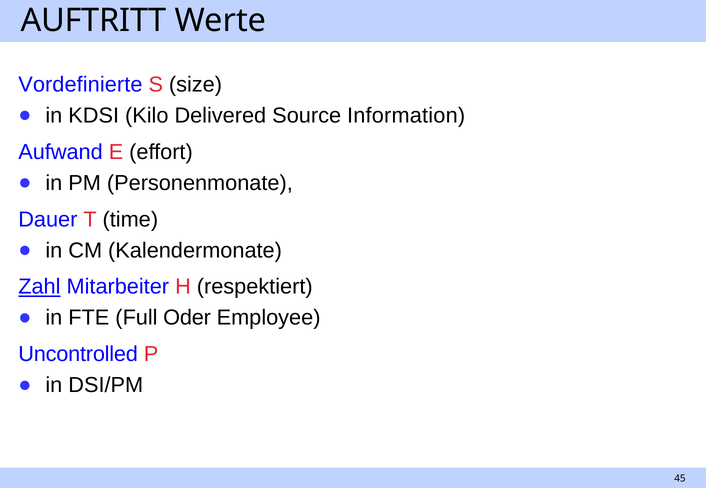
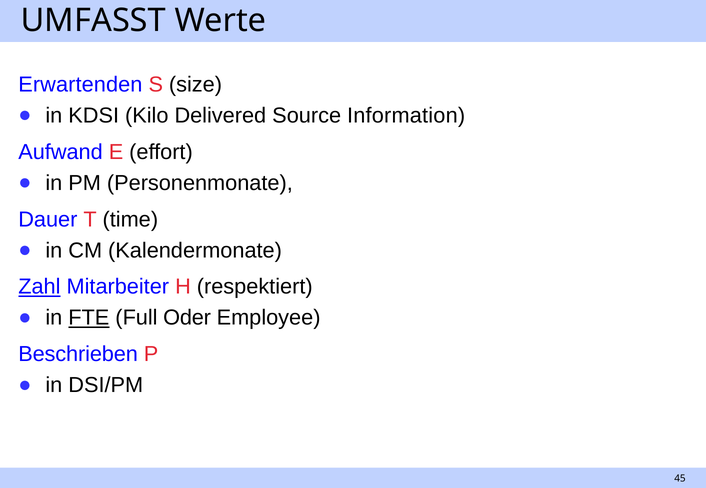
AUFTRITT: AUFTRITT -> UMFASST
Vordefinierte: Vordefinierte -> Erwartenden
FTE underline: none -> present
Uncontrolled: Uncontrolled -> Beschrieben
